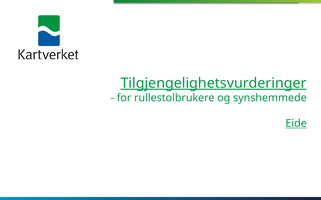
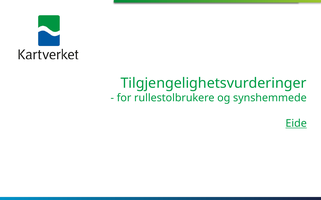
Tilgjengelighetsvurderinger underline: present -> none
